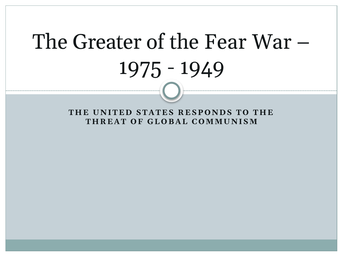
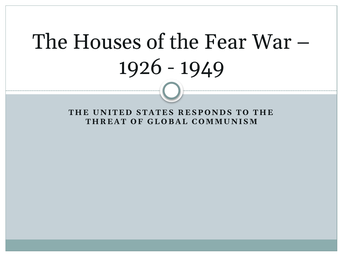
Greater: Greater -> Houses
1975: 1975 -> 1926
